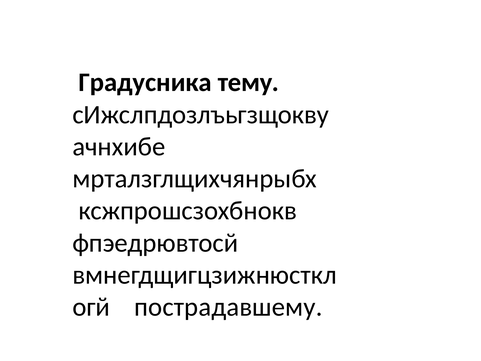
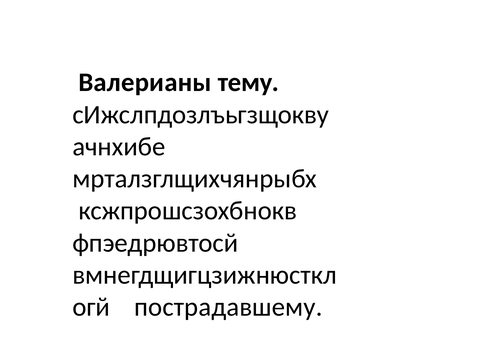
Градусника: Градусника -> Валерианы
